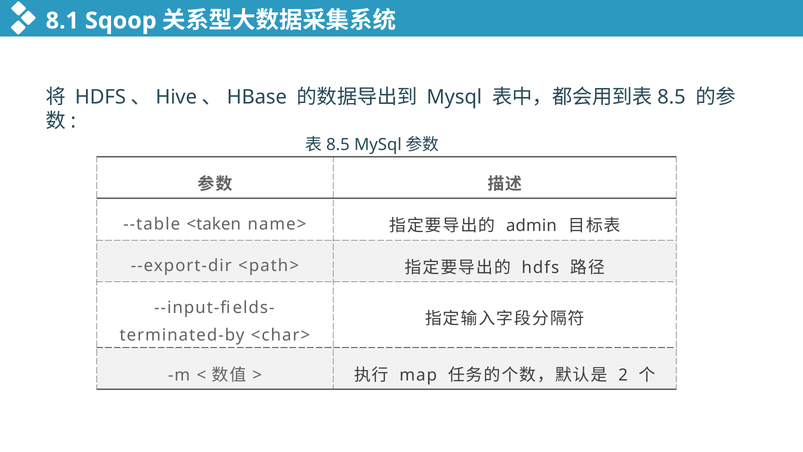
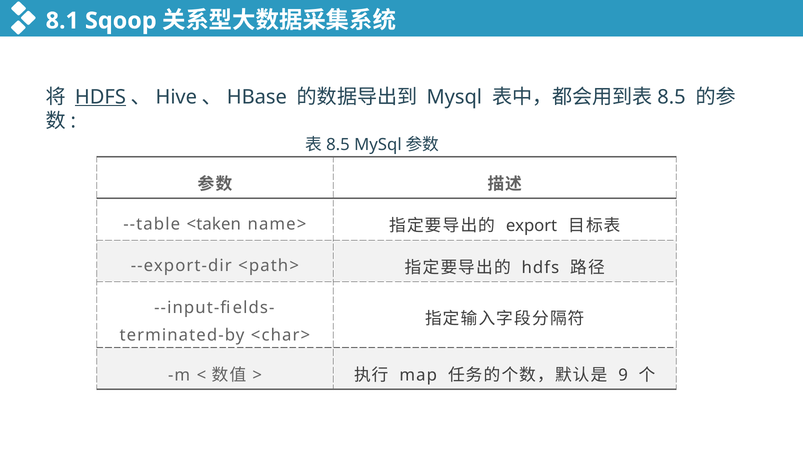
HDFS at (100, 97) underline: none -> present
admin: admin -> export
2: 2 -> 9
